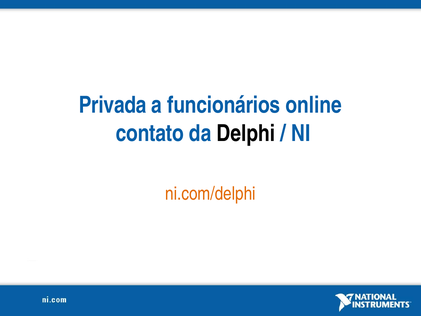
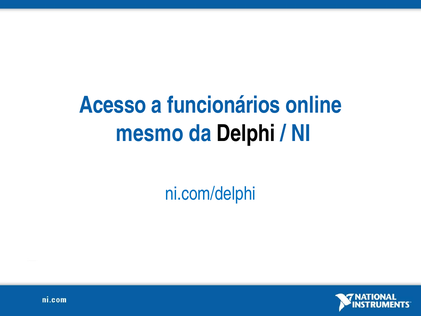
Privada: Privada -> Acesso
contato: contato -> mesmo
ni.com/delphi colour: orange -> blue
